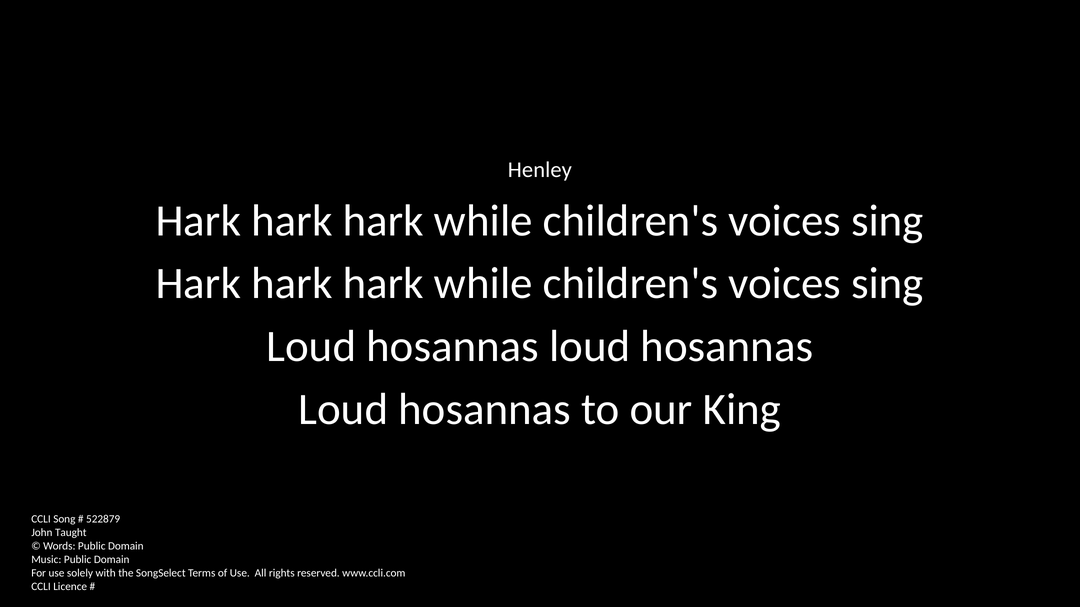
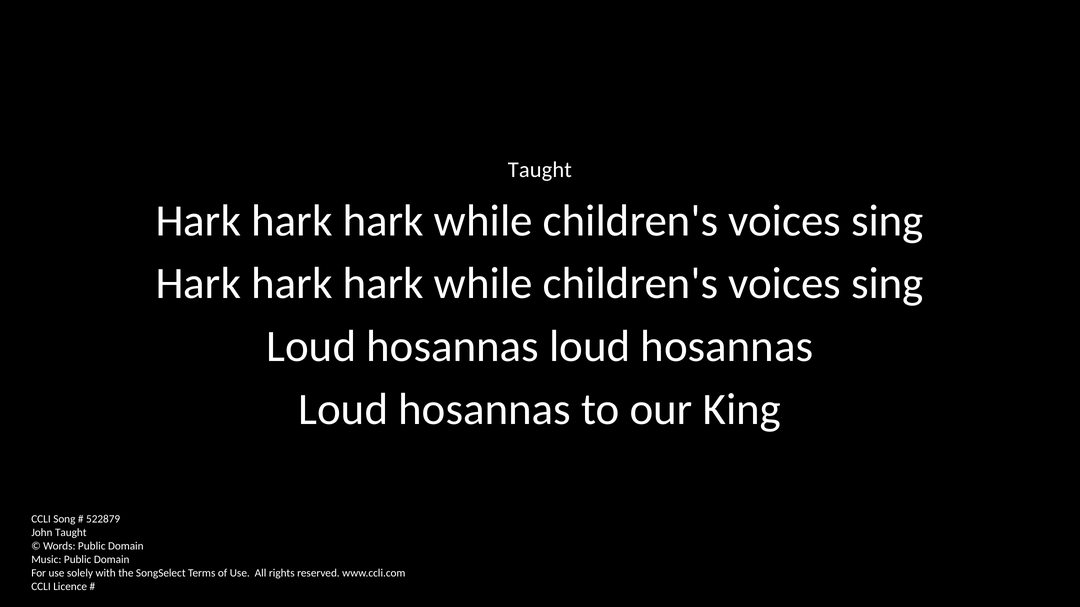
Henley at (540, 170): Henley -> Taught
